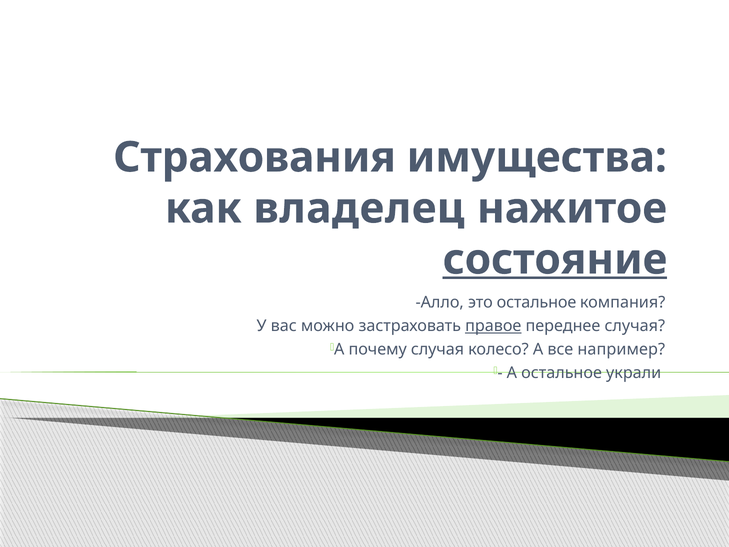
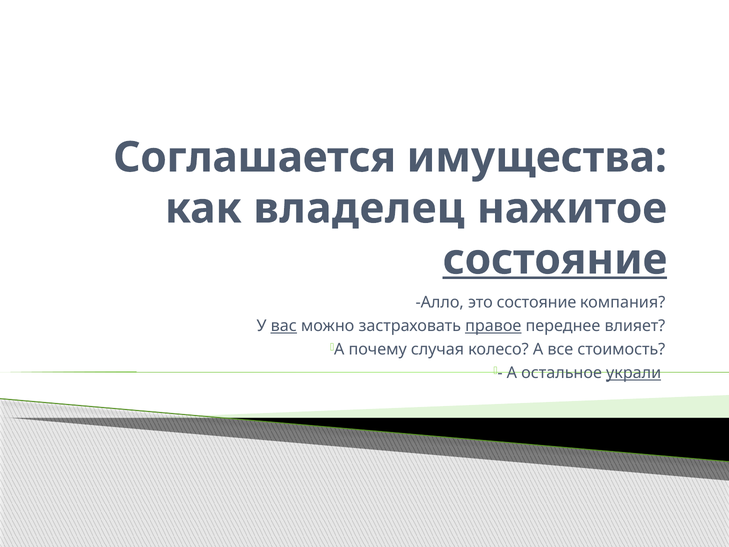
Страхования: Страхования -> Соглашается
это остальное: остальное -> состояние
вас underline: none -> present
переднее случая: случая -> влияет
например: например -> стоимость
украли underline: none -> present
